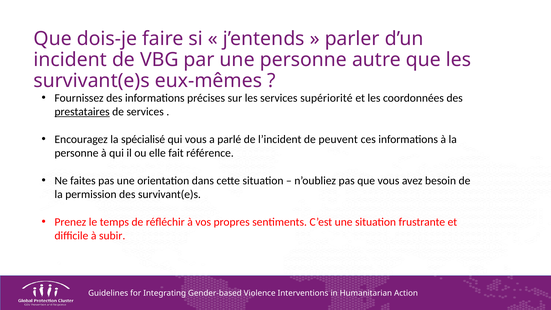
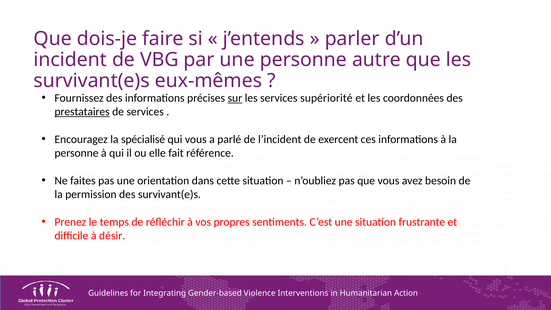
sur underline: none -> present
peuvent: peuvent -> exercent
subir: subir -> désir
